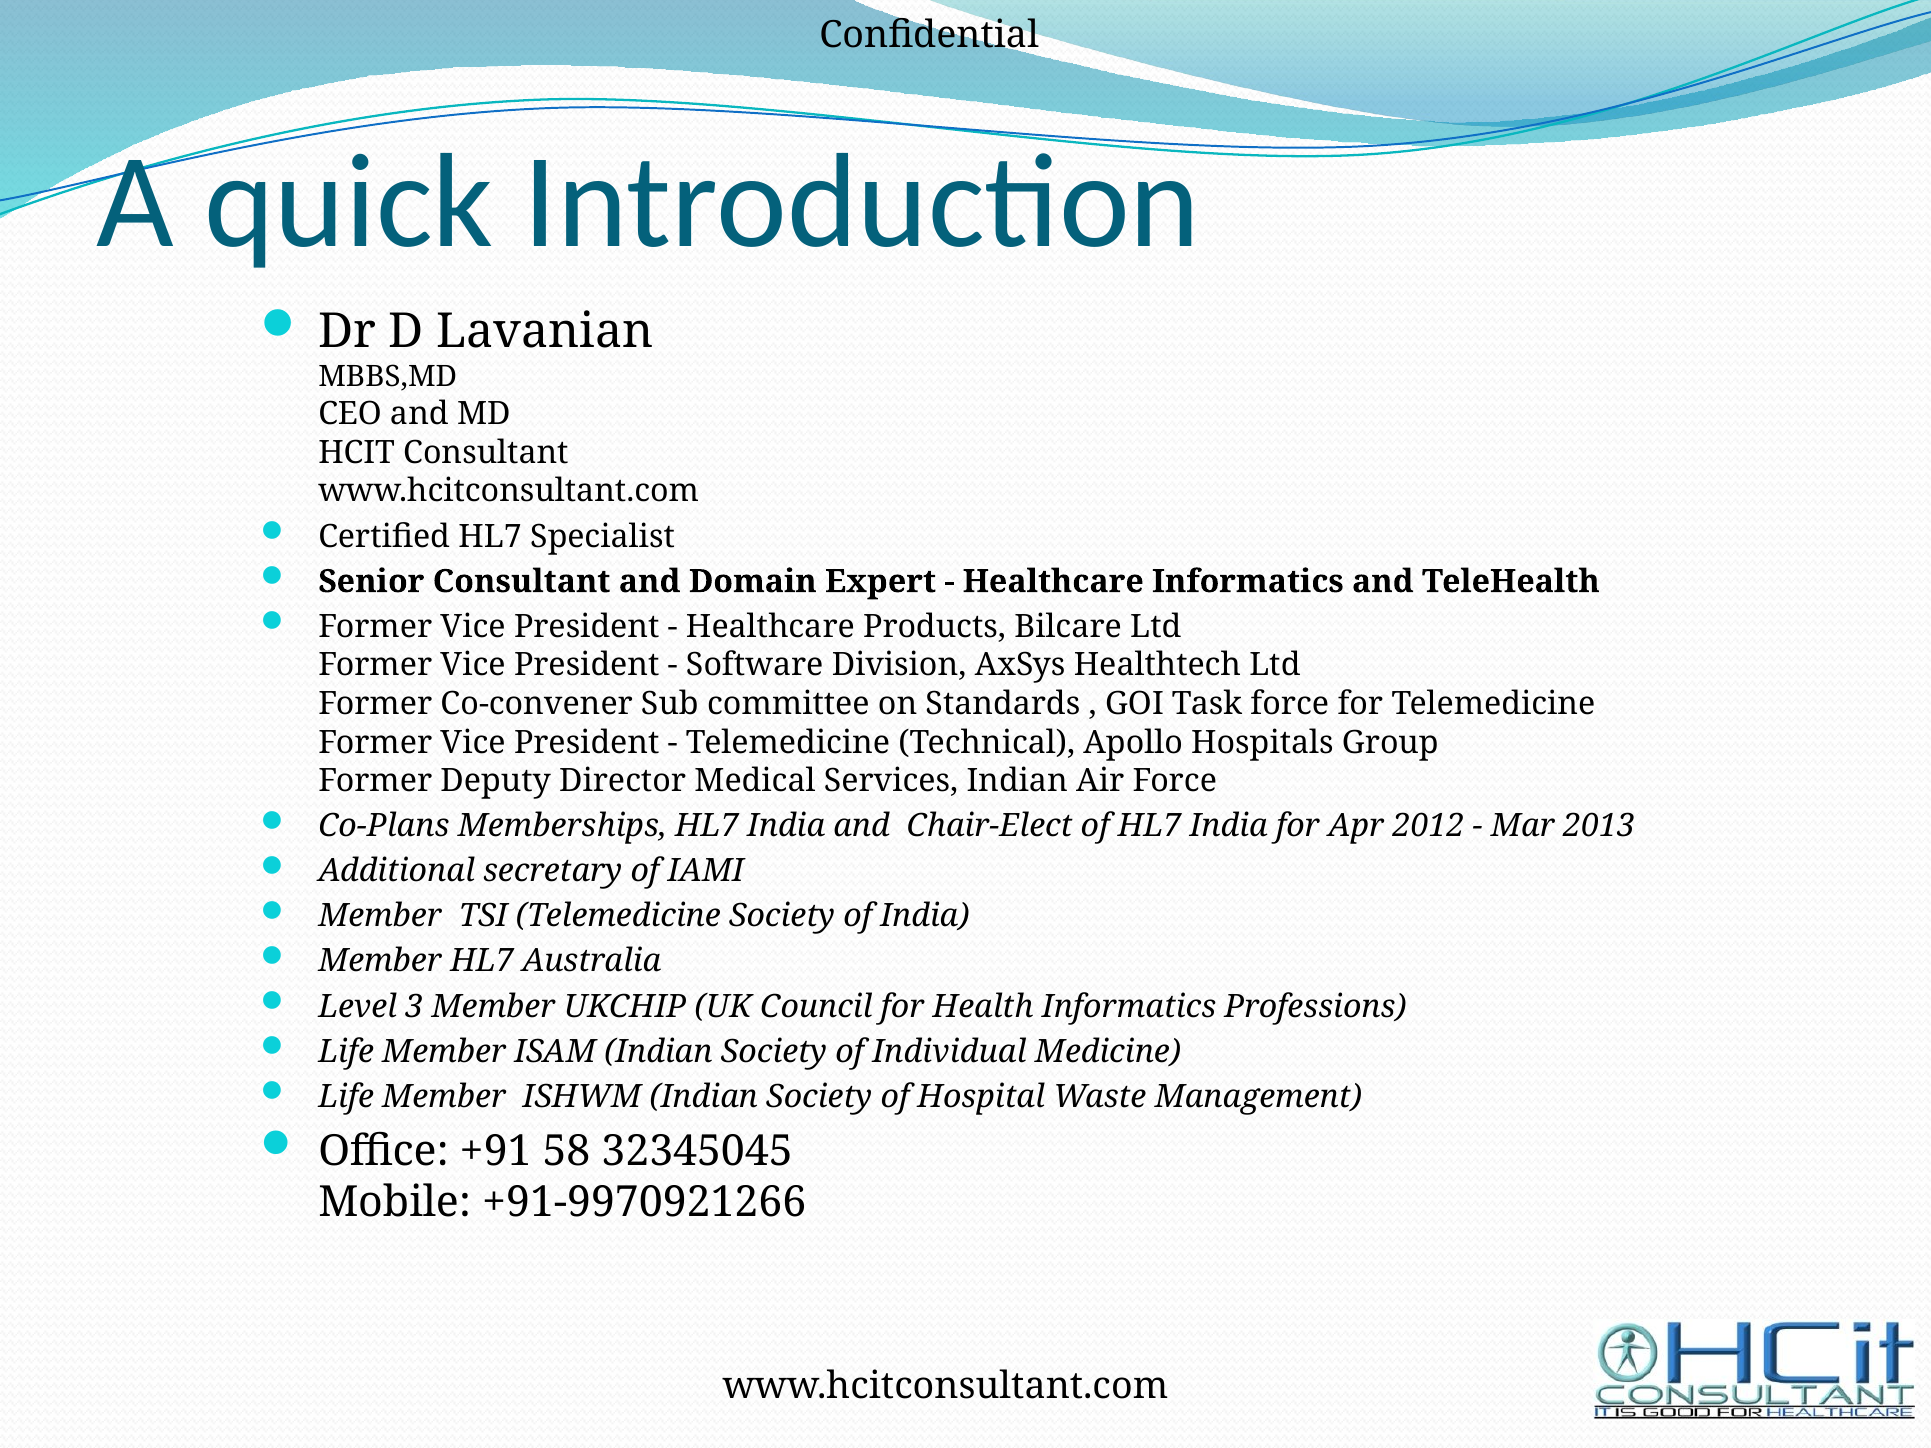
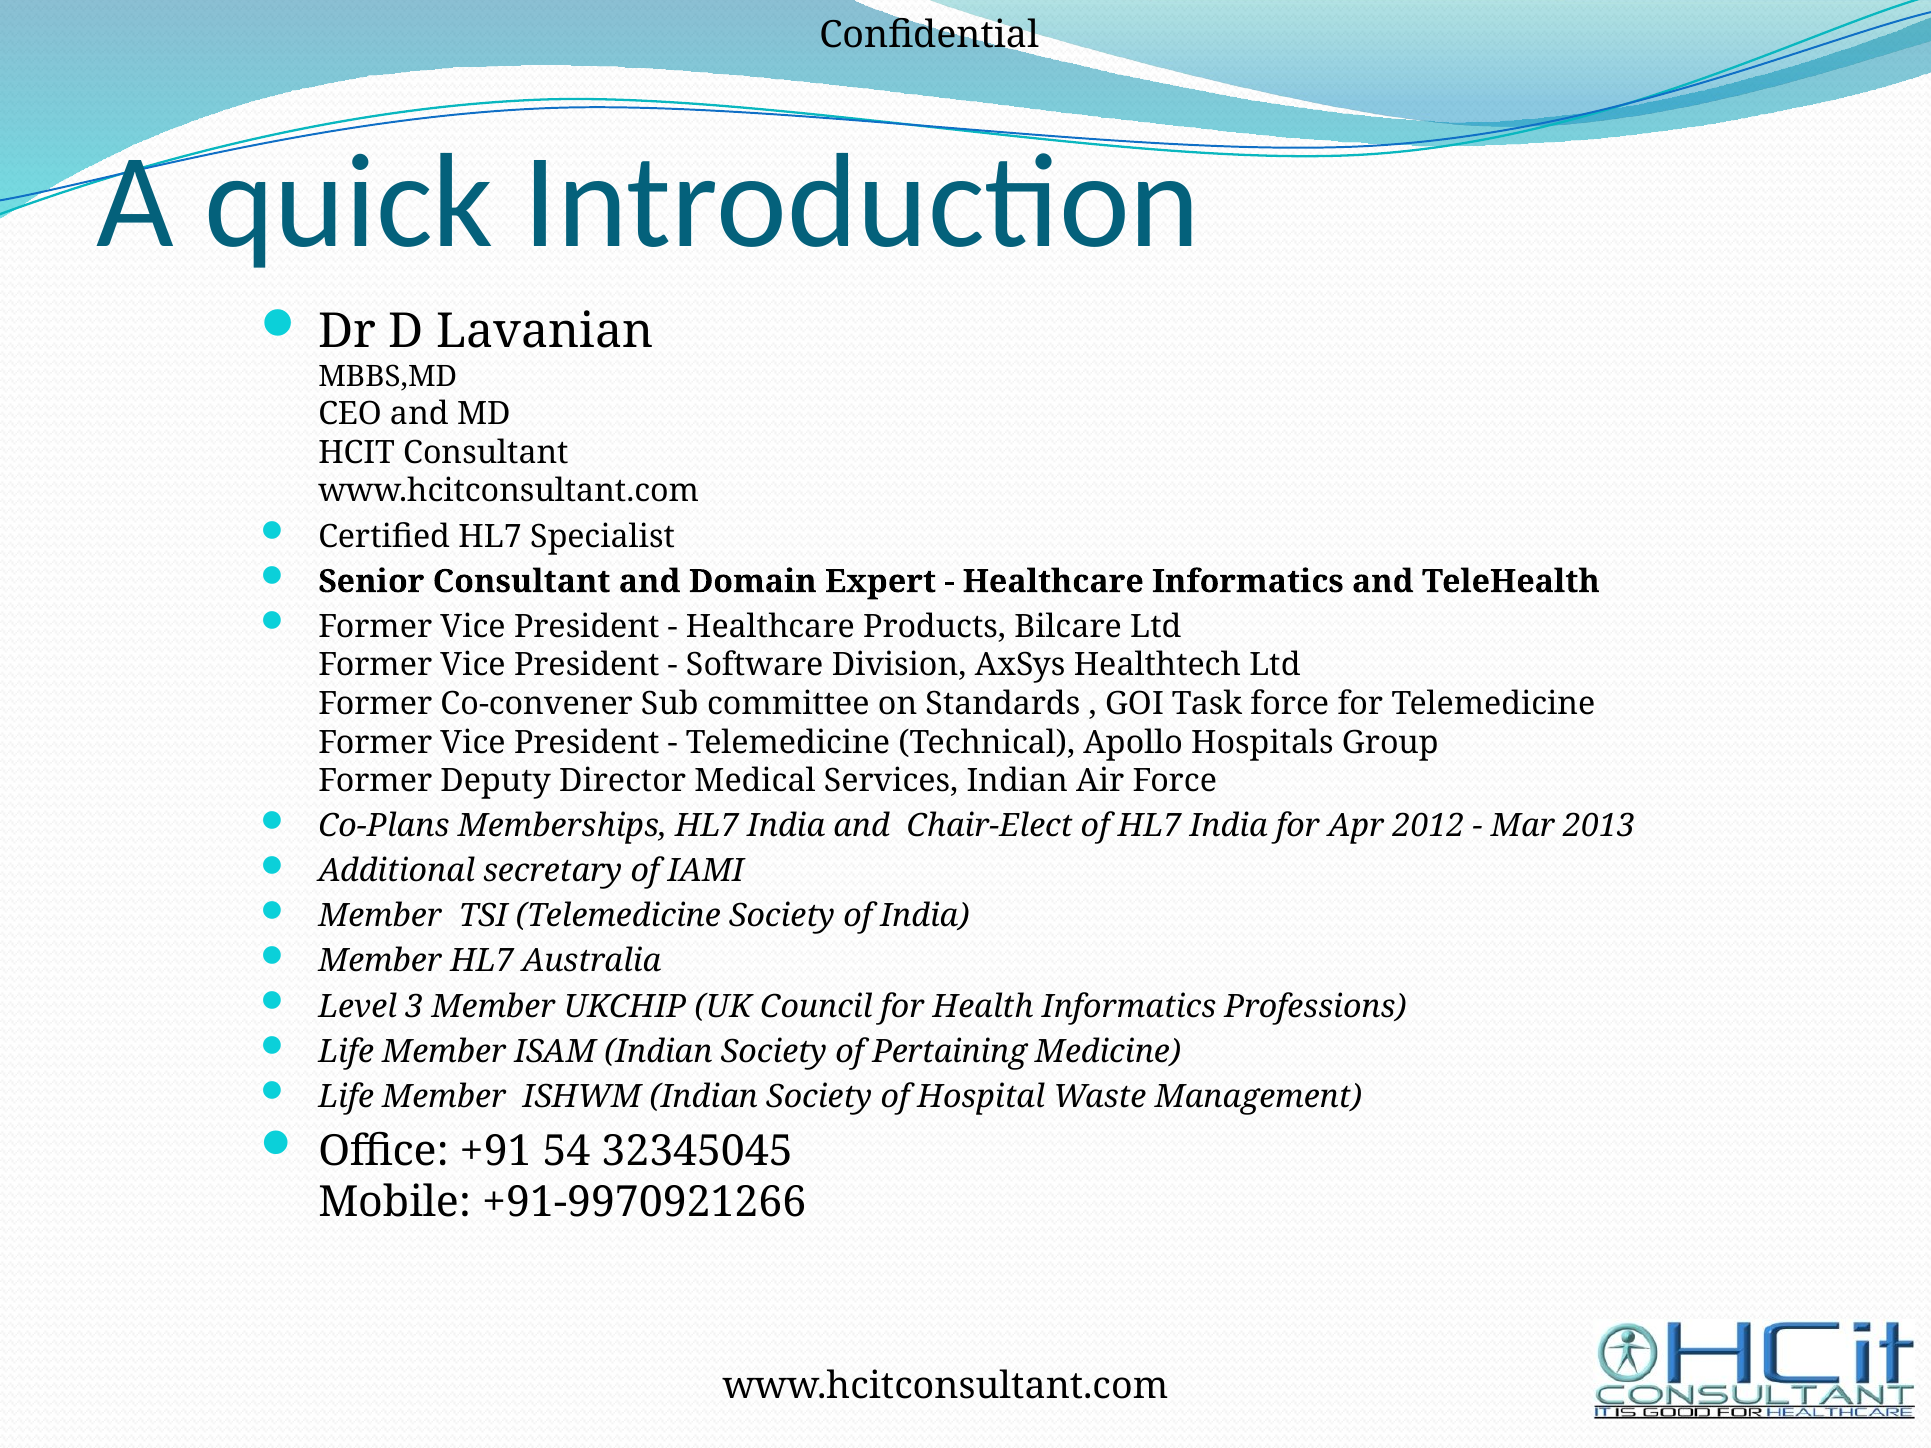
Individual: Individual -> Pertaining
58: 58 -> 54
